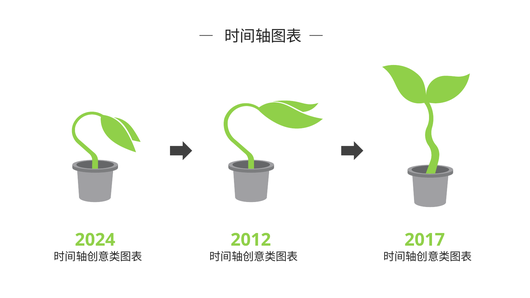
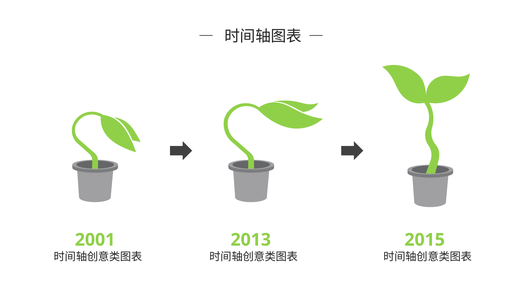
2024: 2024 -> 2001
2012: 2012 -> 2013
2017: 2017 -> 2015
